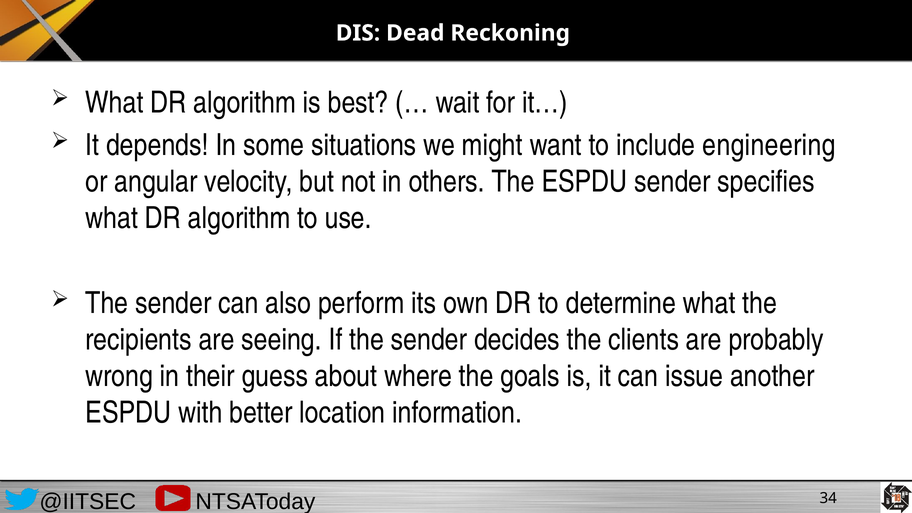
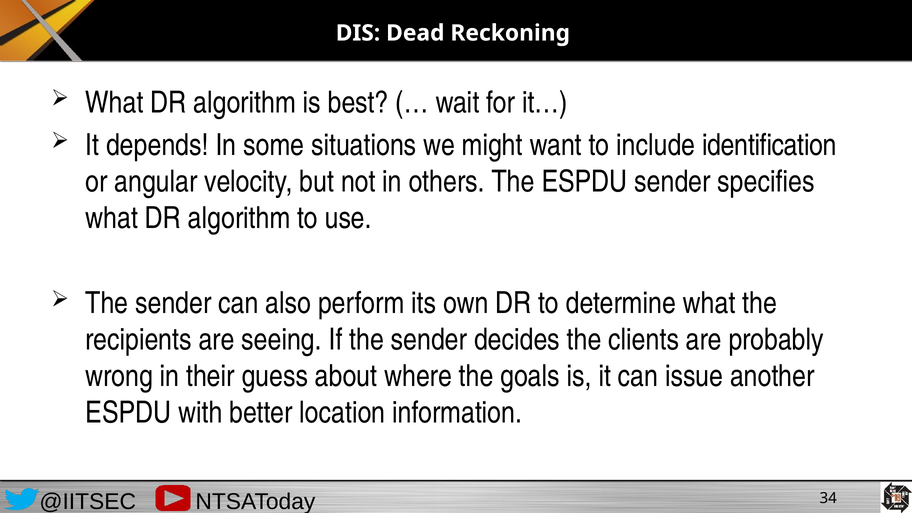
engineering: engineering -> identification
